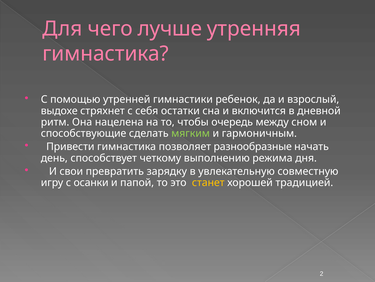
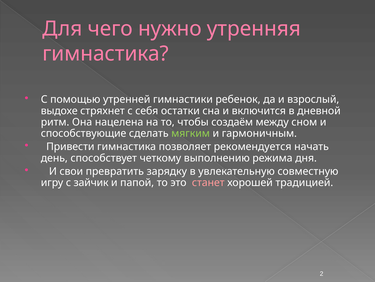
лучше: лучше -> нужно
очередь: очередь -> создаём
разнообразные: разнообразные -> рекомендуется
осанки: осанки -> зайчик
станет colour: yellow -> pink
